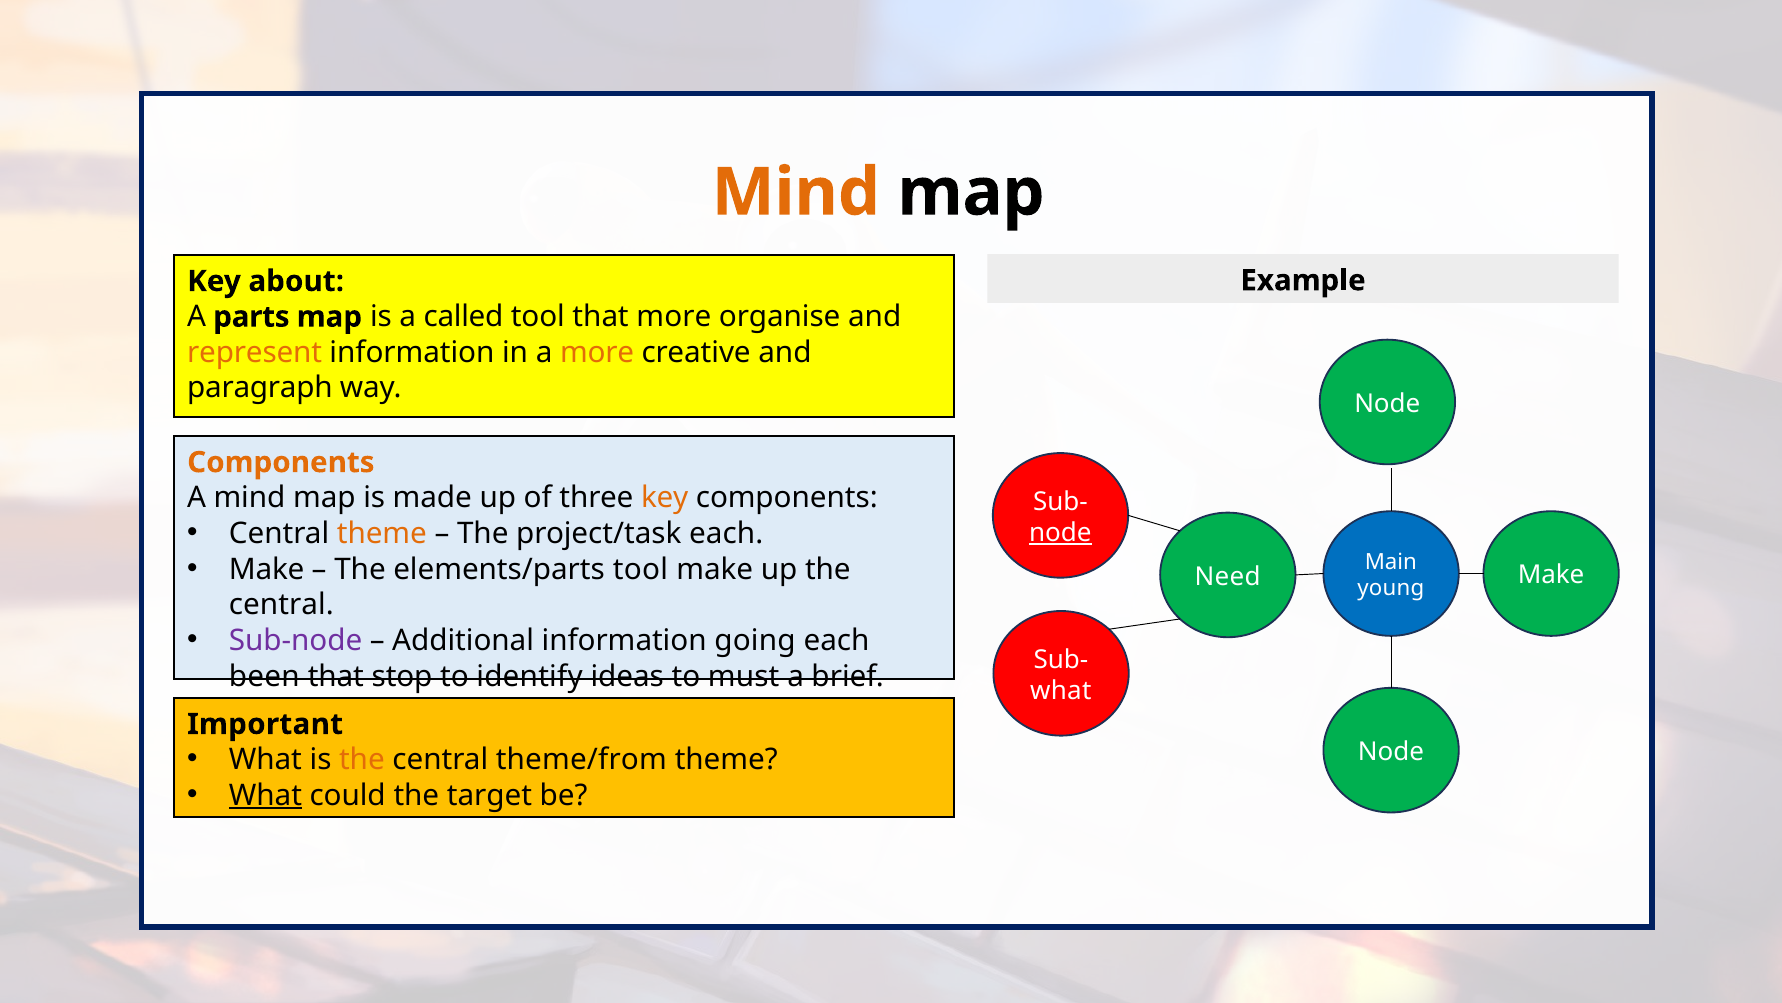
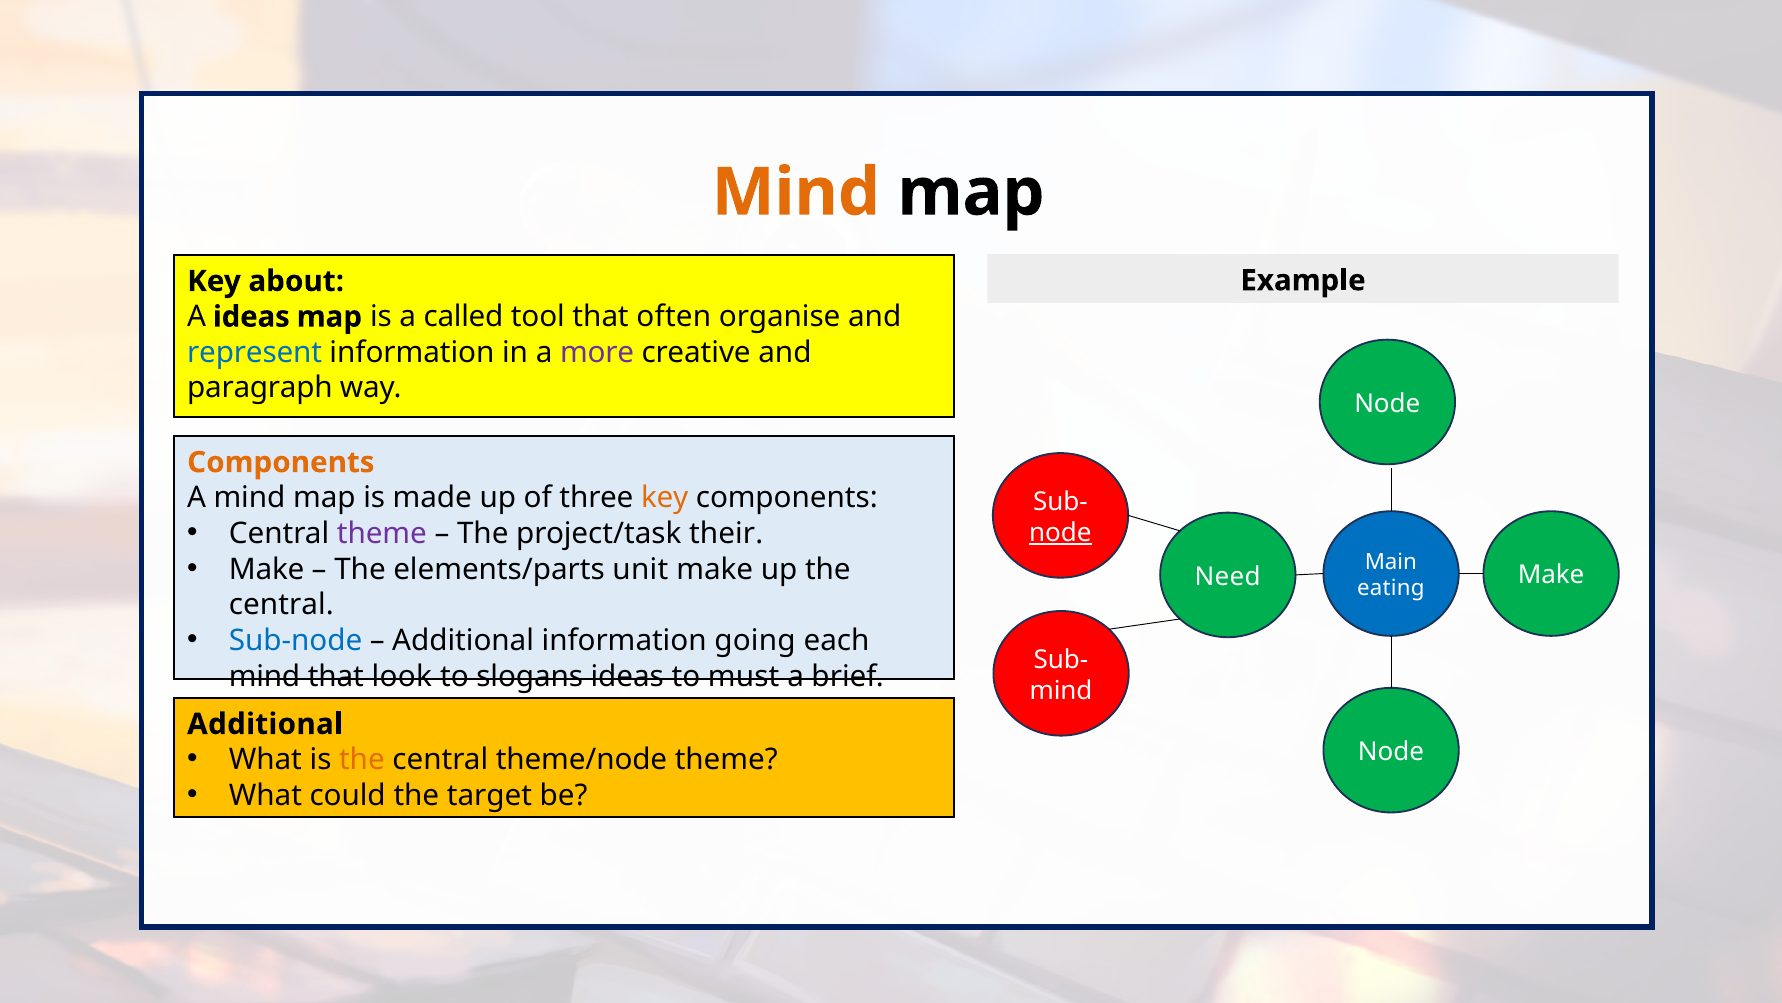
A parts: parts -> ideas
that more: more -> often
represent colour: orange -> blue
more at (597, 352) colour: orange -> purple
theme at (382, 533) colour: orange -> purple
project/task each: each -> their
elements/parts tool: tool -> unit
young: young -> eating
Sub-node colour: purple -> blue
been at (264, 676): been -> mind
stop: stop -> look
identify: identify -> slogans
what at (1061, 690): what -> mind
Important at (265, 724): Important -> Additional
theme/from: theme/from -> theme/node
What at (265, 795) underline: present -> none
